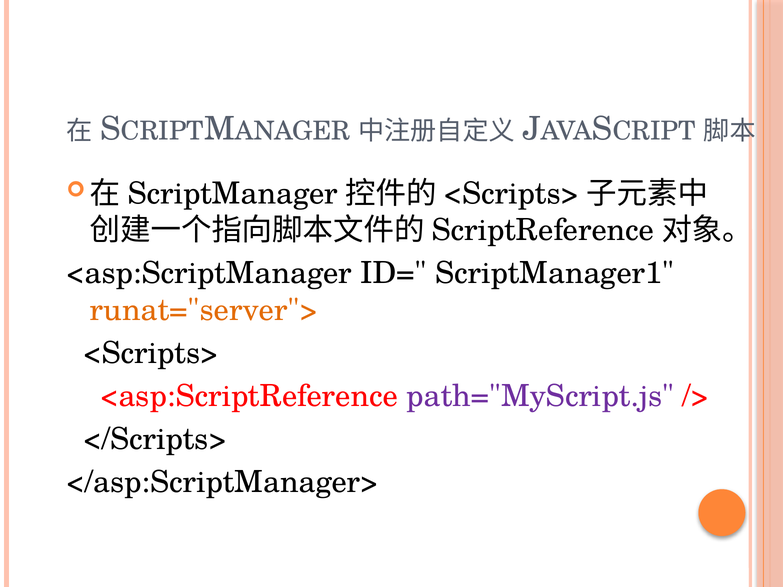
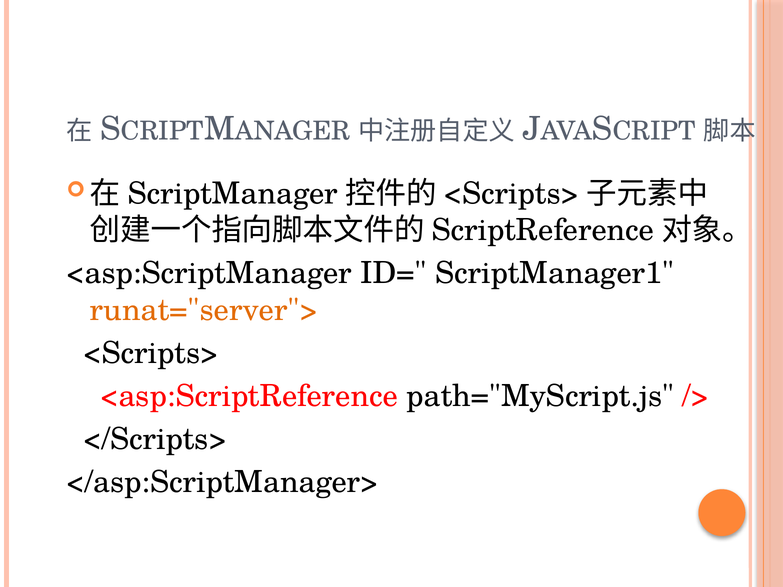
path="MyScript.js colour: purple -> black
